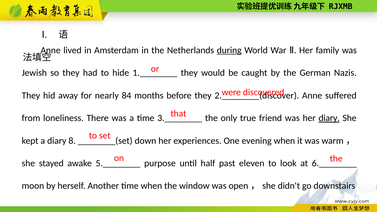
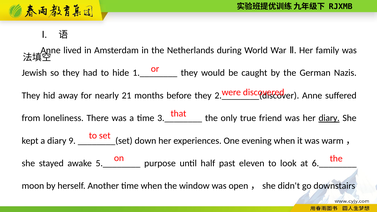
during underline: present -> none
84: 84 -> 21
8: 8 -> 9
